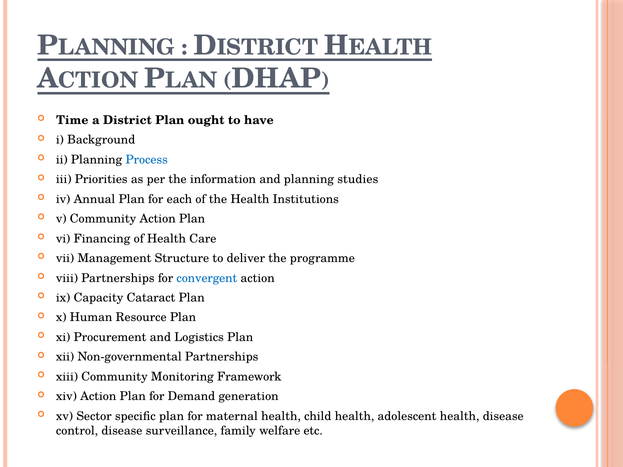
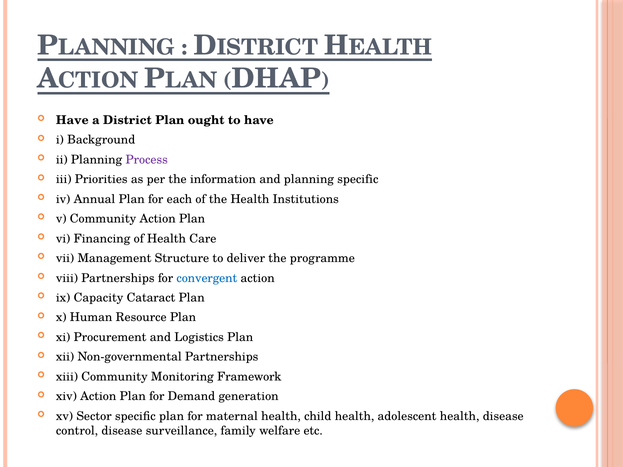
Time at (72, 120): Time -> Have
Process colour: blue -> purple
planning studies: studies -> specific
